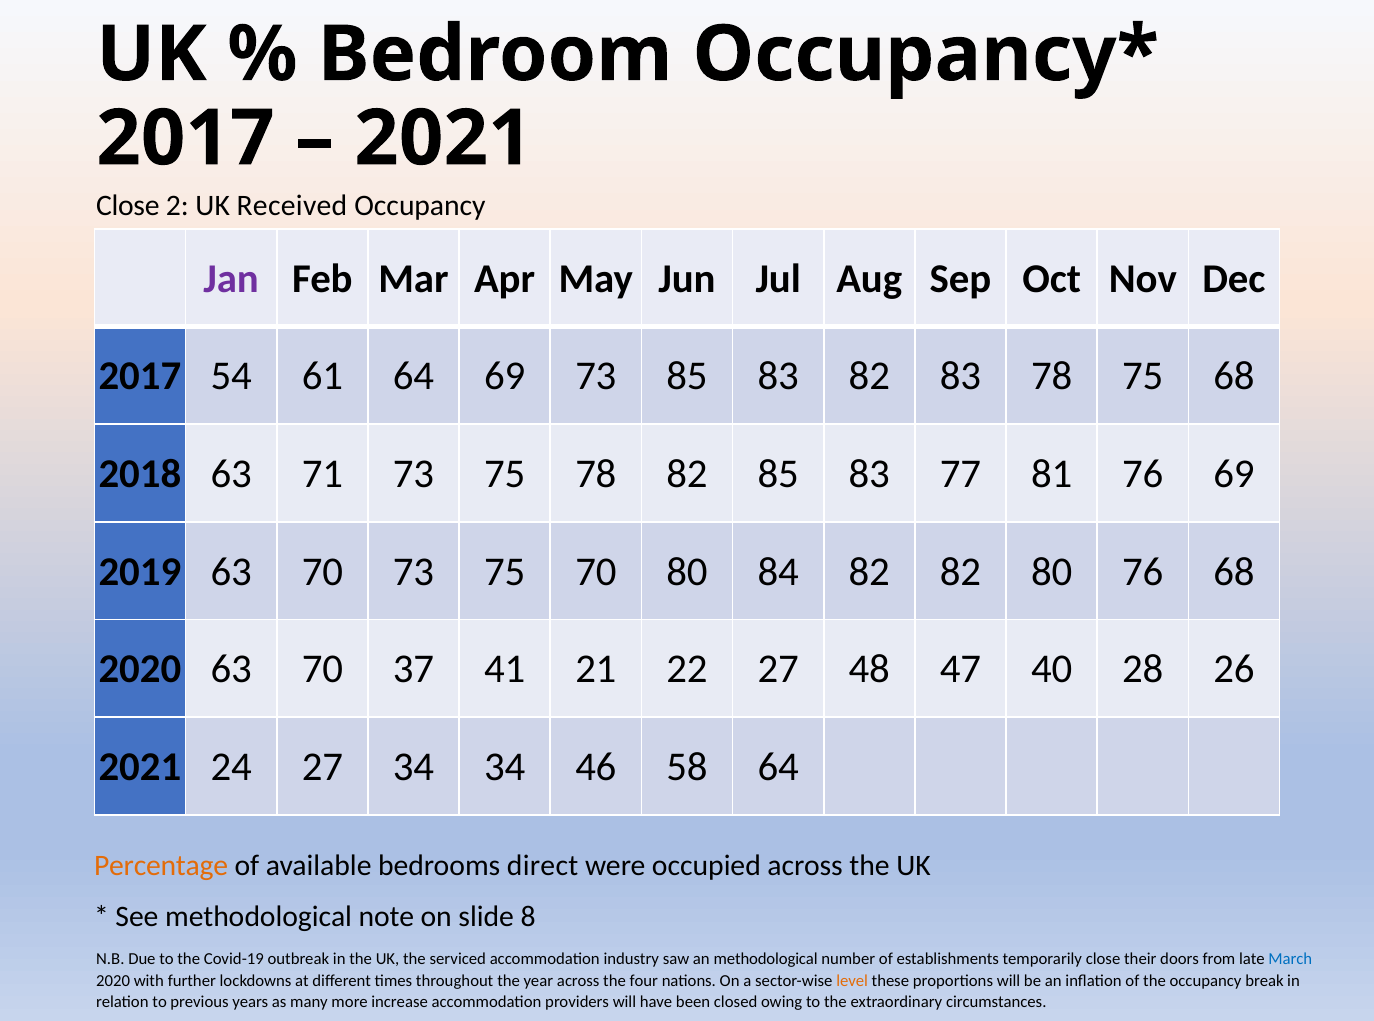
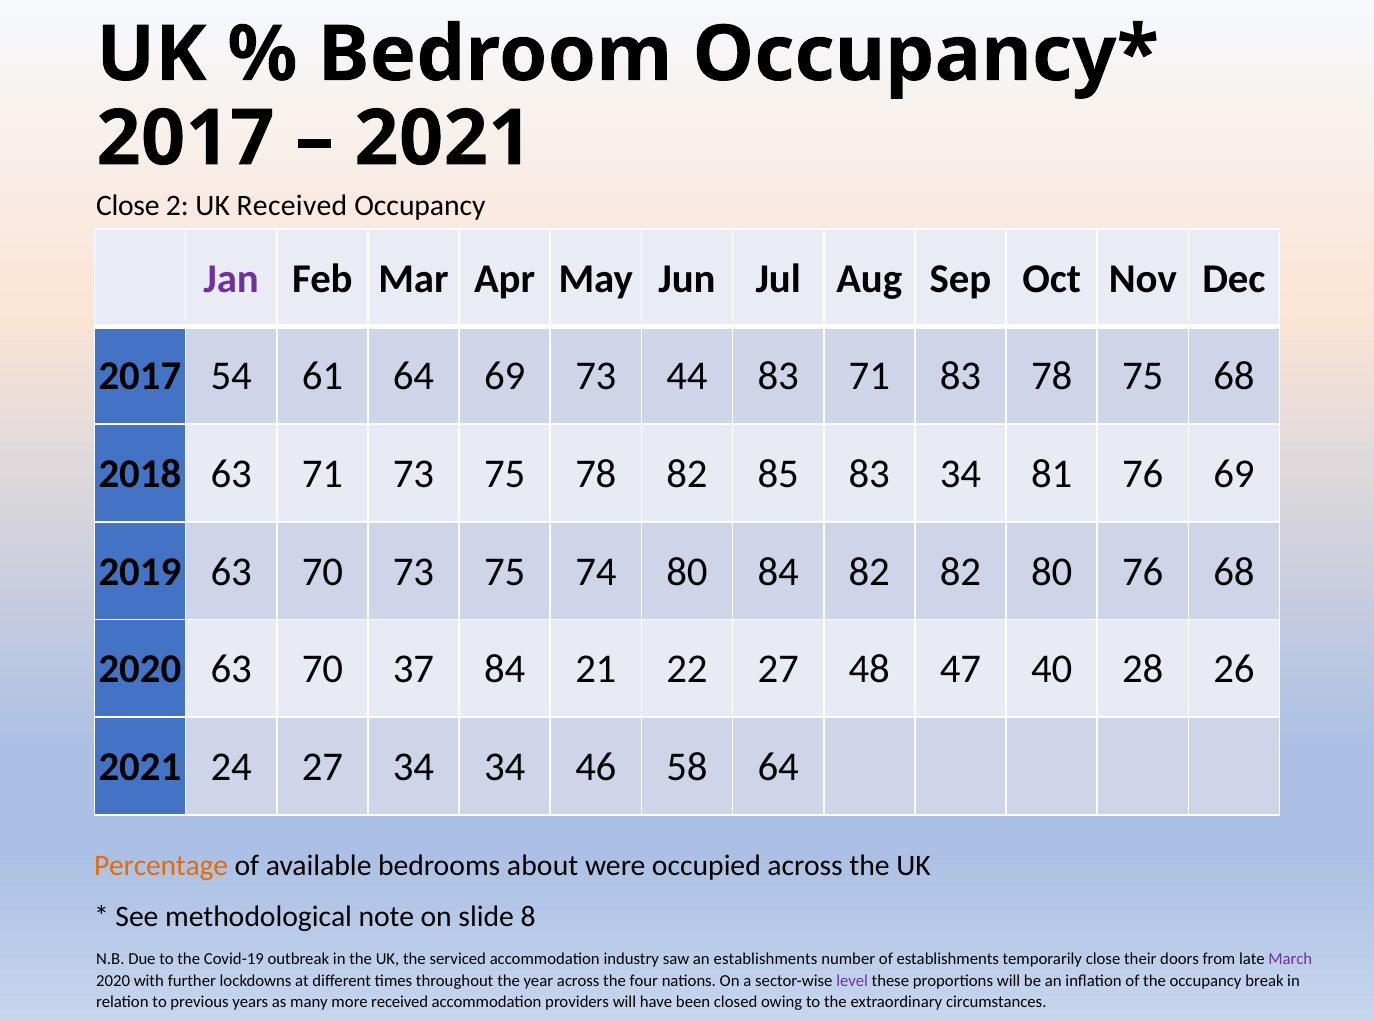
73 85: 85 -> 44
83 82: 82 -> 71
83 77: 77 -> 34
75 70: 70 -> 74
37 41: 41 -> 84
direct: direct -> about
an methodological: methodological -> establishments
March colour: blue -> purple
level colour: orange -> purple
more increase: increase -> received
